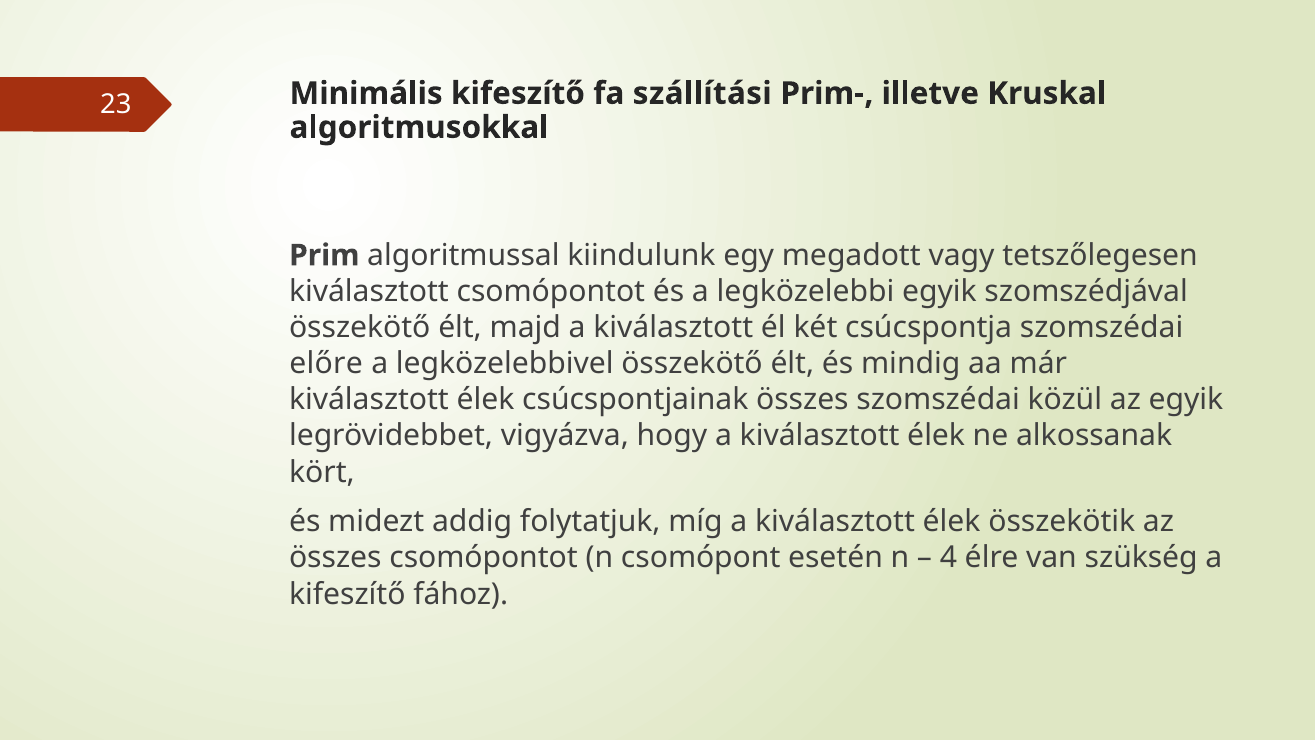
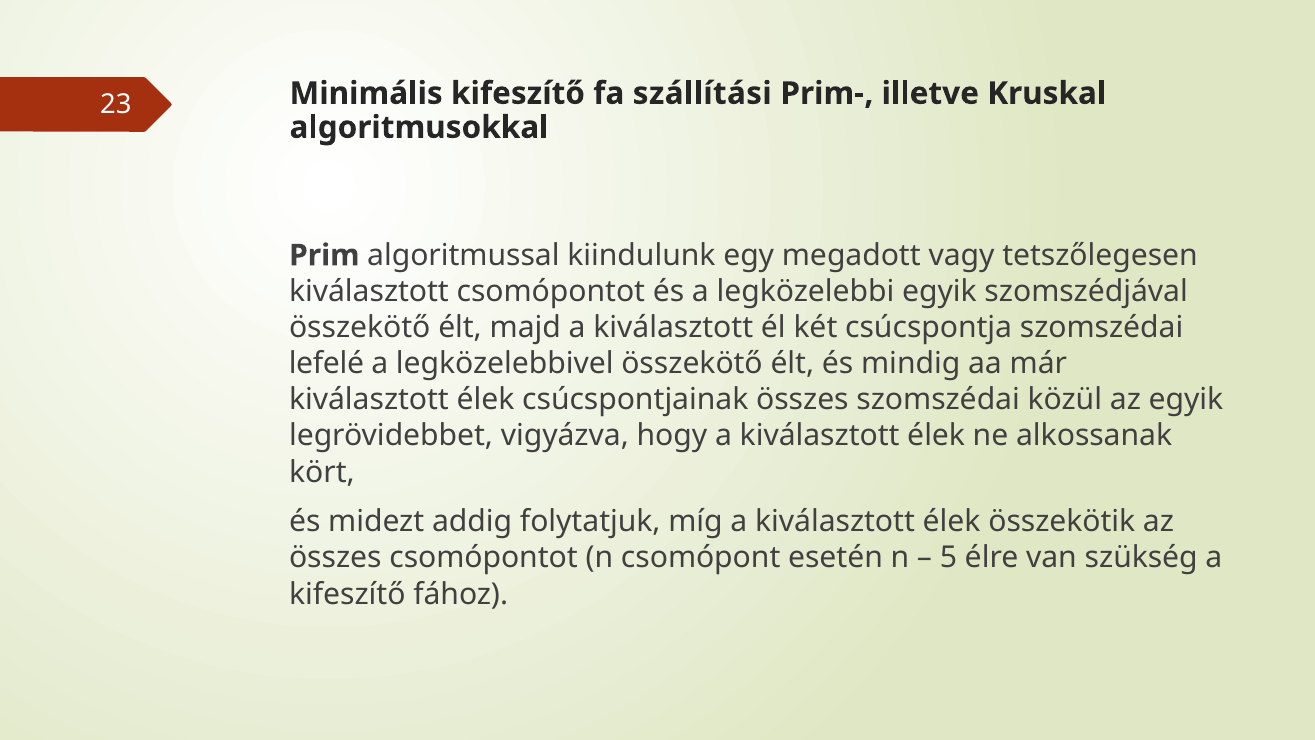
előre: előre -> lefelé
4: 4 -> 5
